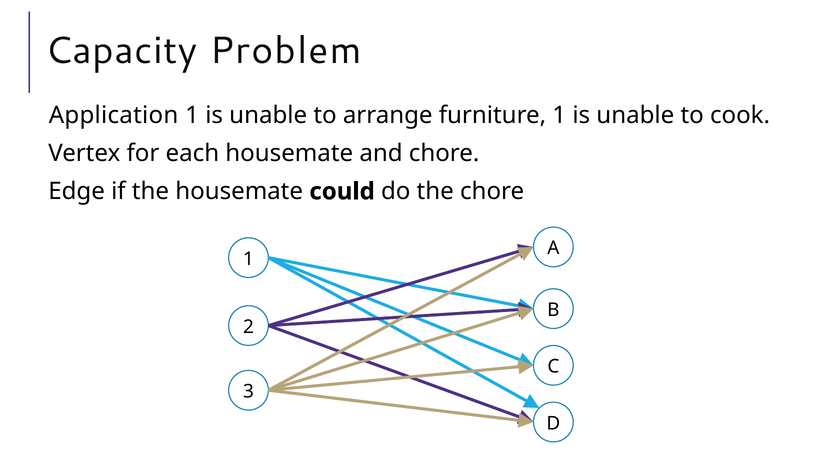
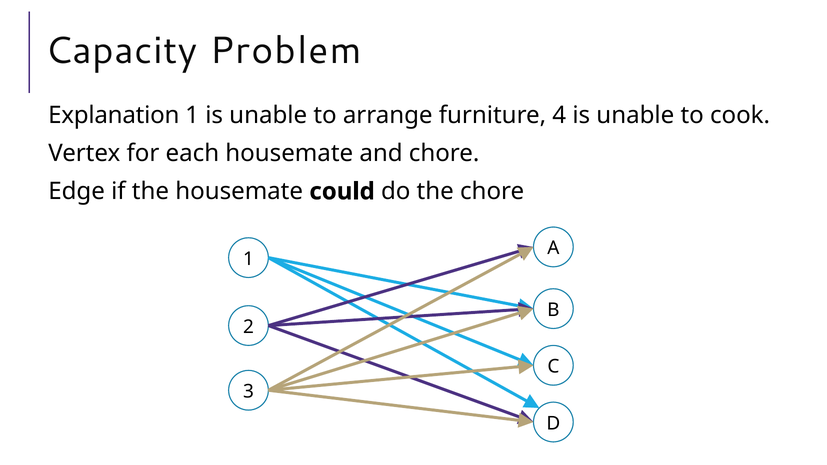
Application: Application -> Explanation
furniture 1: 1 -> 4
